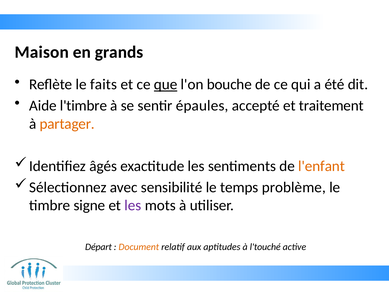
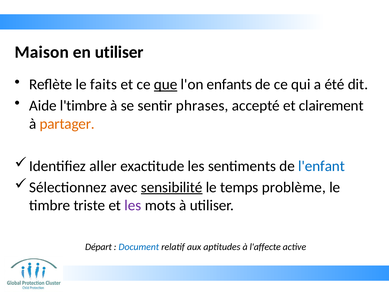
en grands: grands -> utiliser
bouche: bouche -> enfants
épaules: épaules -> phrases
traitement: traitement -> clairement
âgés: âgés -> aller
l'enfant colour: orange -> blue
sensibilité underline: none -> present
signe: signe -> triste
Document colour: orange -> blue
l'touché: l'touché -> l'affecte
